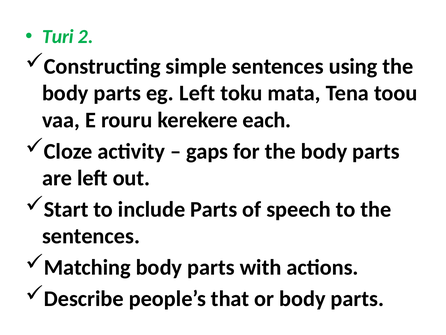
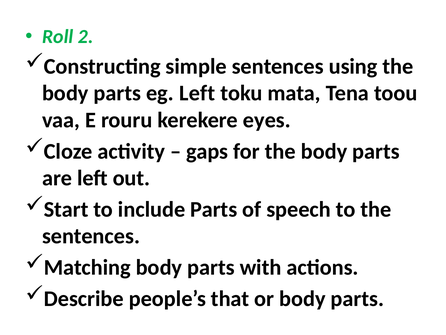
Turi: Turi -> Roll
each: each -> eyes
